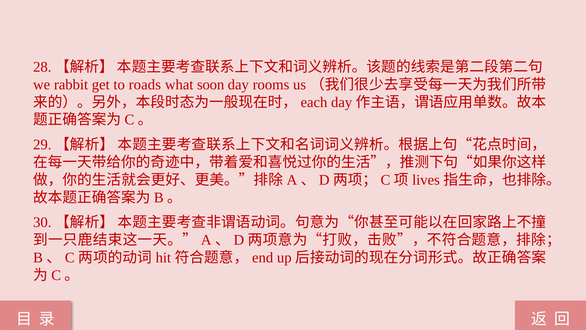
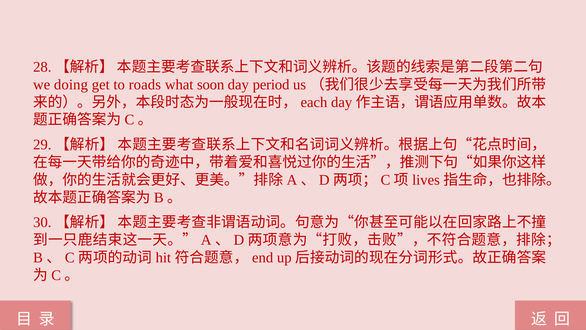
rabbit: rabbit -> doing
rooms: rooms -> period
